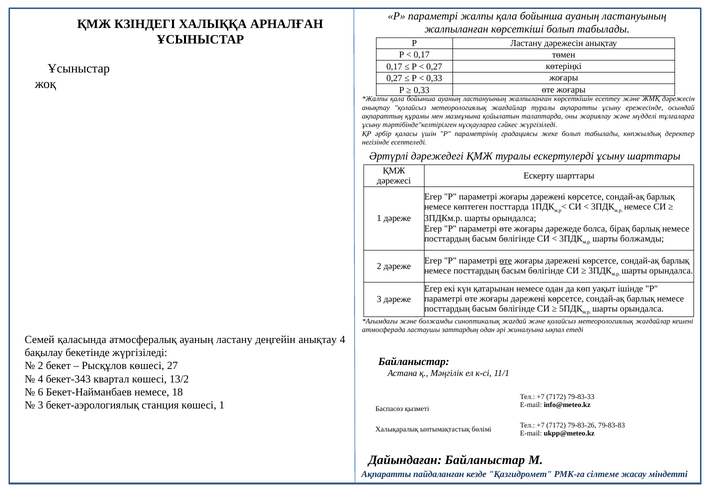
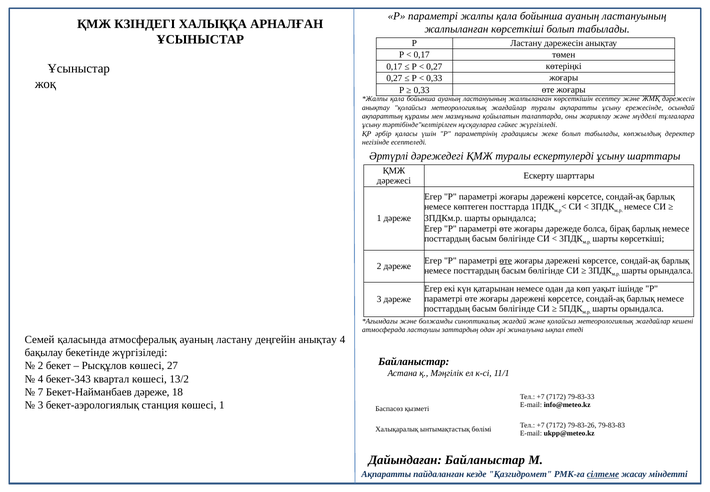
шарты болжамды: болжамды -> көрсеткіші
6: 6 -> 7
Бекет-Найманбаев немесе: немесе -> дәреже
сілтеме underline: none -> present
